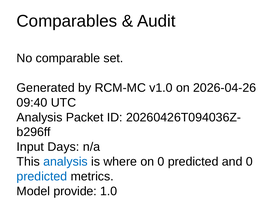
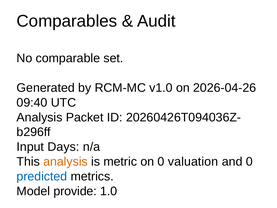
analysis at (65, 162) colour: blue -> orange
where: where -> metric
on 0 predicted: predicted -> valuation
